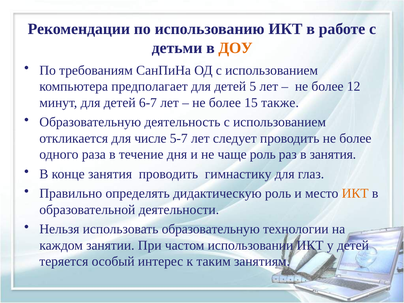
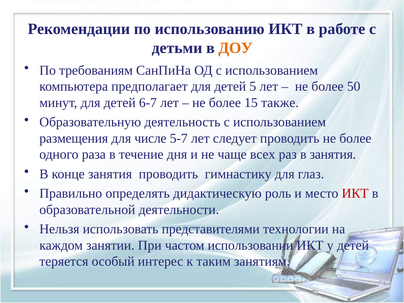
12: 12 -> 50
откликается: откликается -> размещения
чаще роль: роль -> всех
ИКТ at (355, 194) colour: orange -> red
использовать образовательную: образовательную -> представителями
